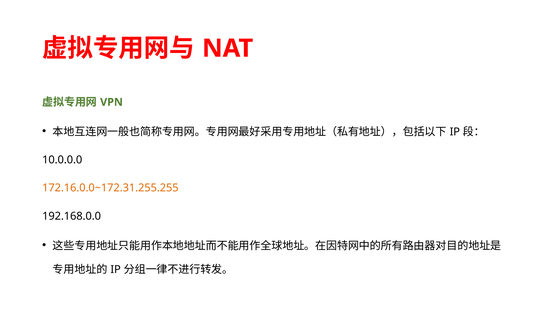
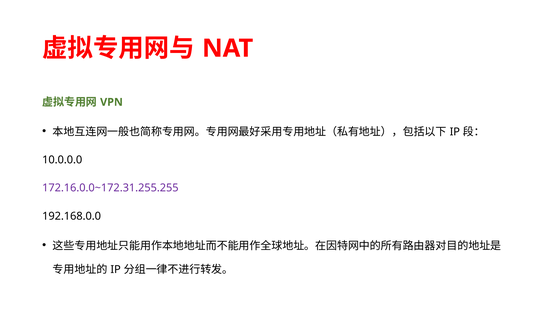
172.16.0.0~172.31.255.255 colour: orange -> purple
